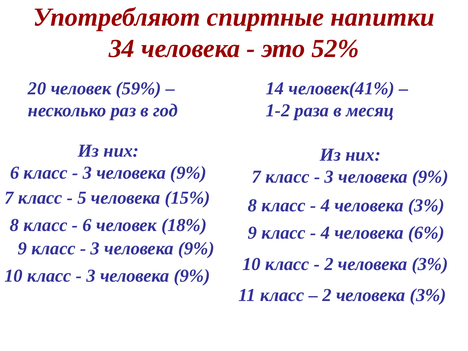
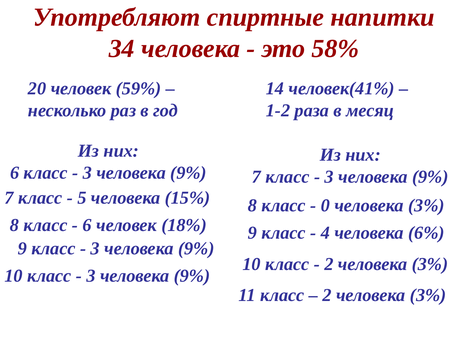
52%: 52% -> 58%
4 at (325, 206): 4 -> 0
